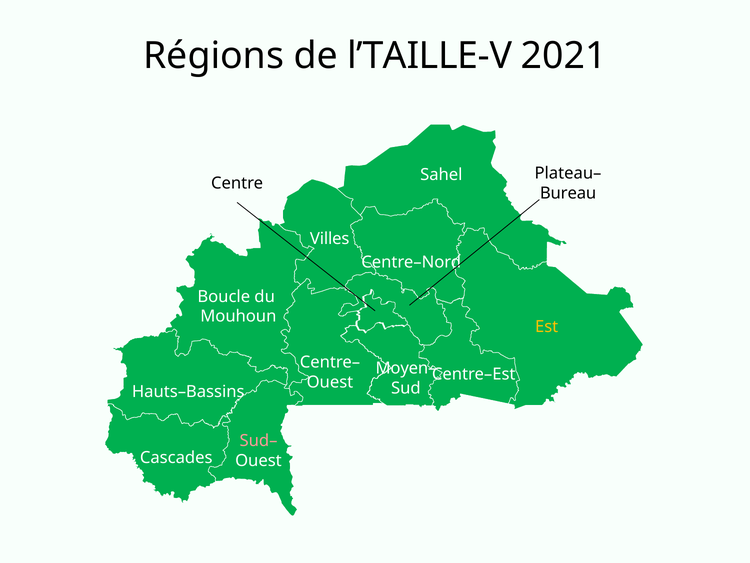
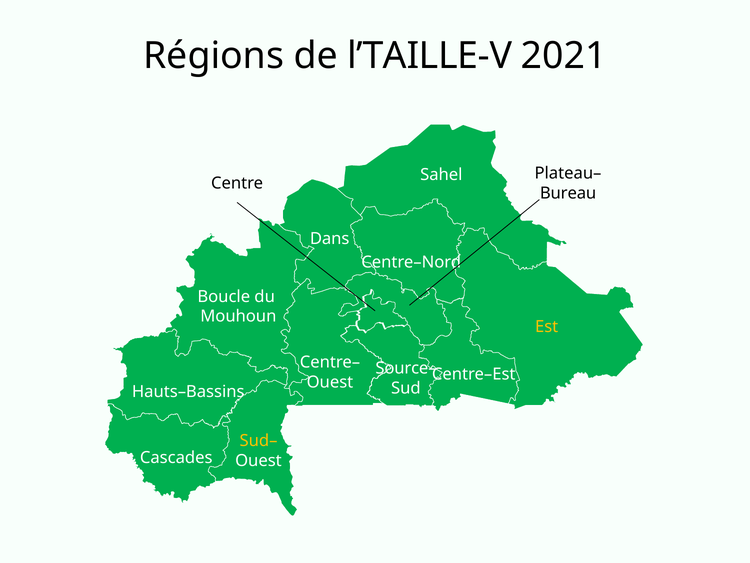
Villes: Villes -> Dans
Moyen–: Moyen– -> Source–
Sud– colour: pink -> yellow
